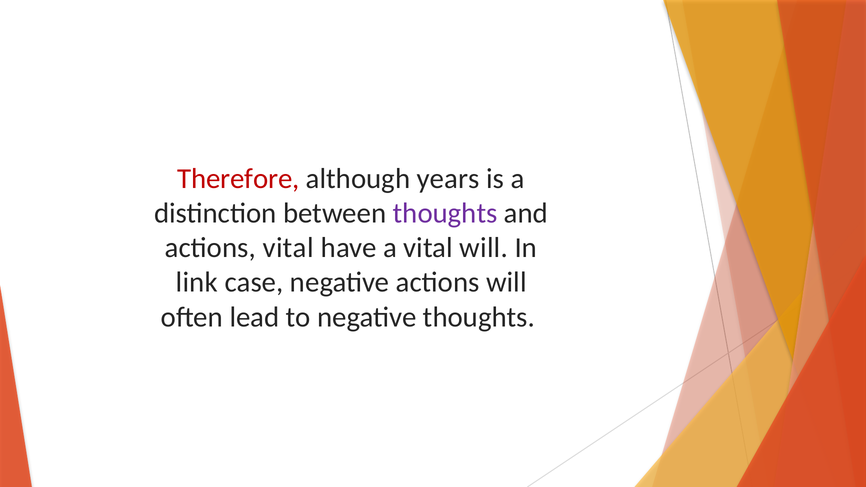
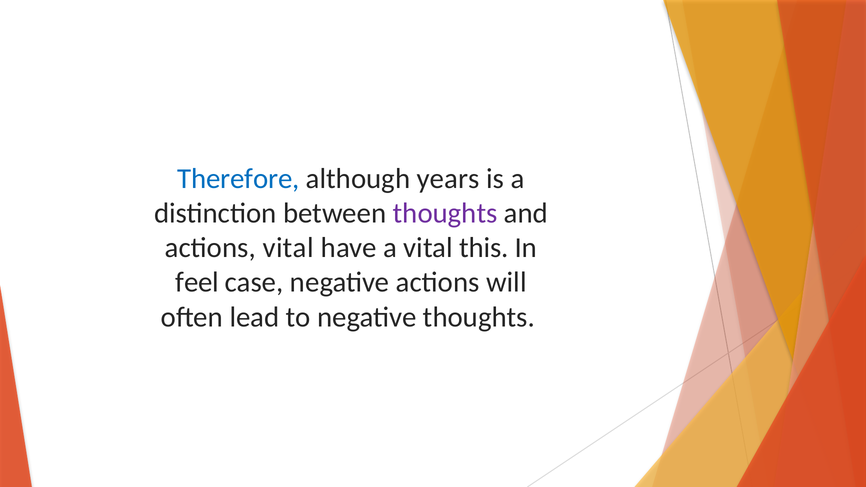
Therefore colour: red -> blue
vital will: will -> this
link: link -> feel
